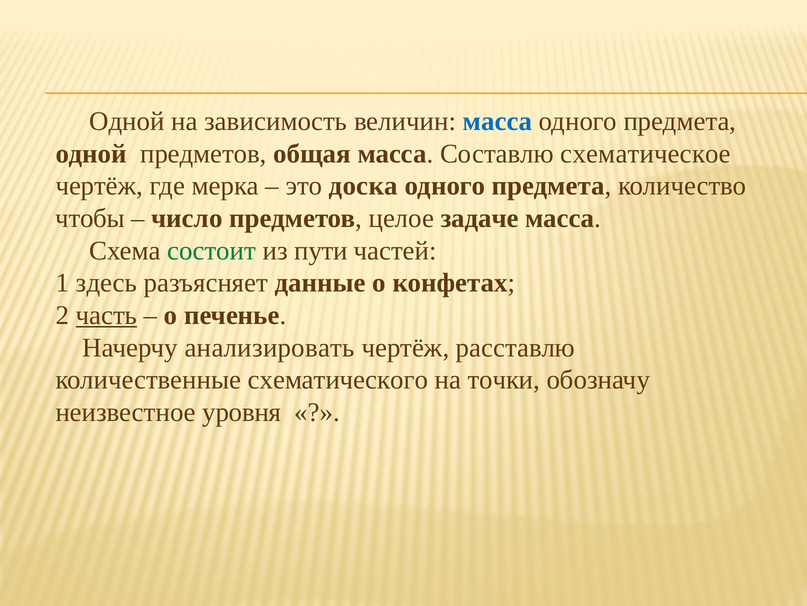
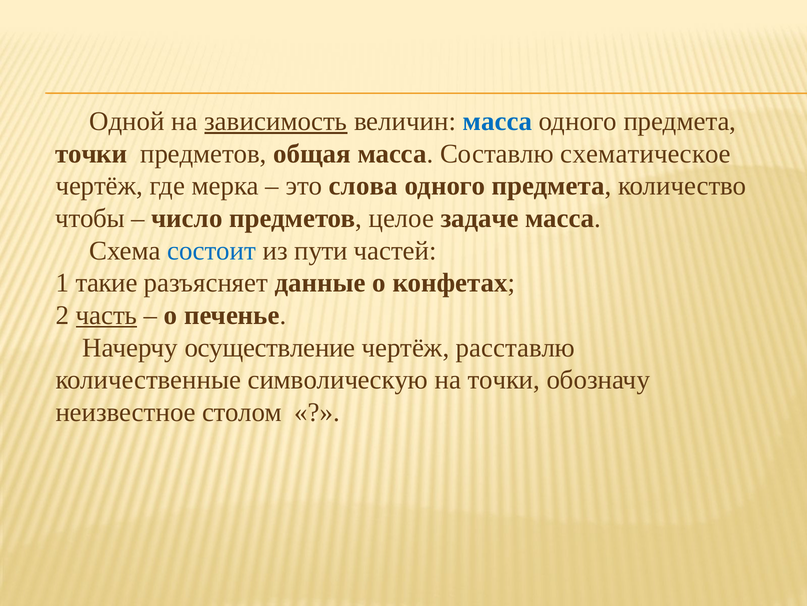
зависимость underline: none -> present
одной at (91, 154): одной -> точки
доска: доска -> слова
состоит colour: green -> blue
здесь: здесь -> такие
анализировать: анализировать -> осуществление
схематического: схематического -> символическую
уровня: уровня -> столом
